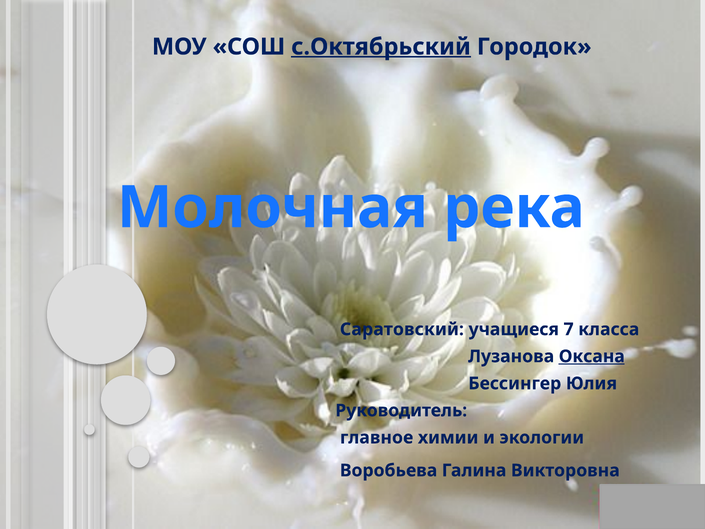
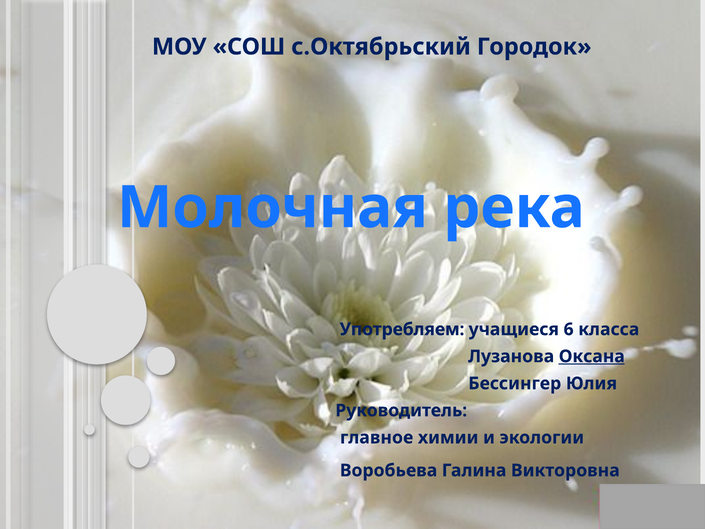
с.Октябрьский underline: present -> none
Саратовский: Саратовский -> Употребляем
7: 7 -> 6
